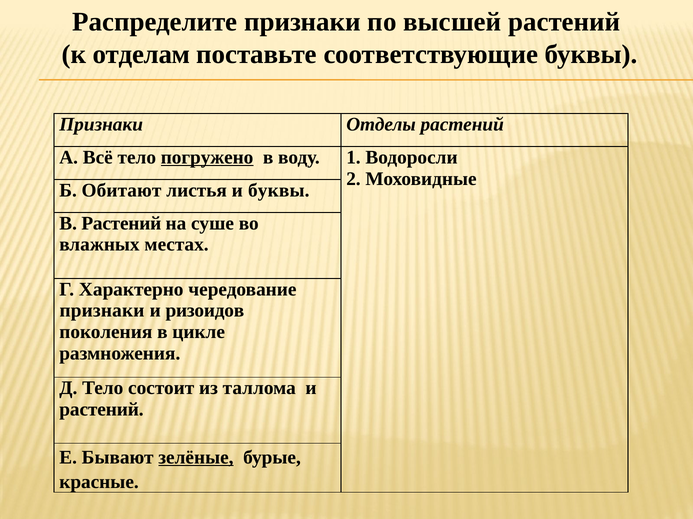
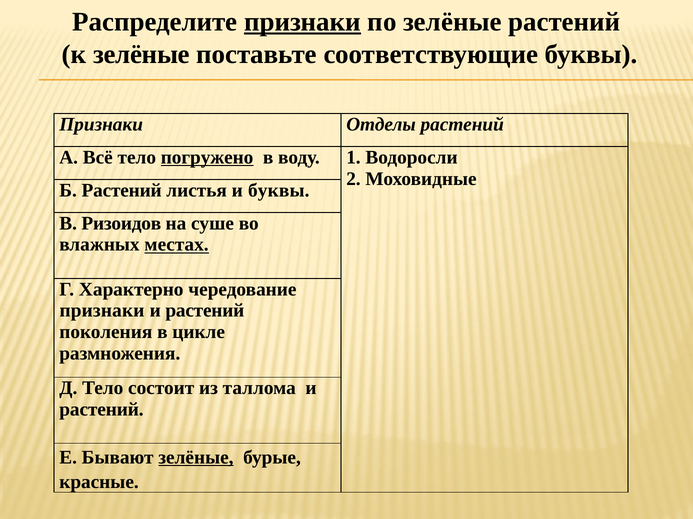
признаки at (302, 22) underline: none -> present
по высшей: высшей -> зелёные
к отделам: отделам -> зелёные
Б Обитают: Обитают -> Растений
В Растений: Растений -> Ризоидов
местах underline: none -> present
ризоидов at (205, 311): ризоидов -> растений
